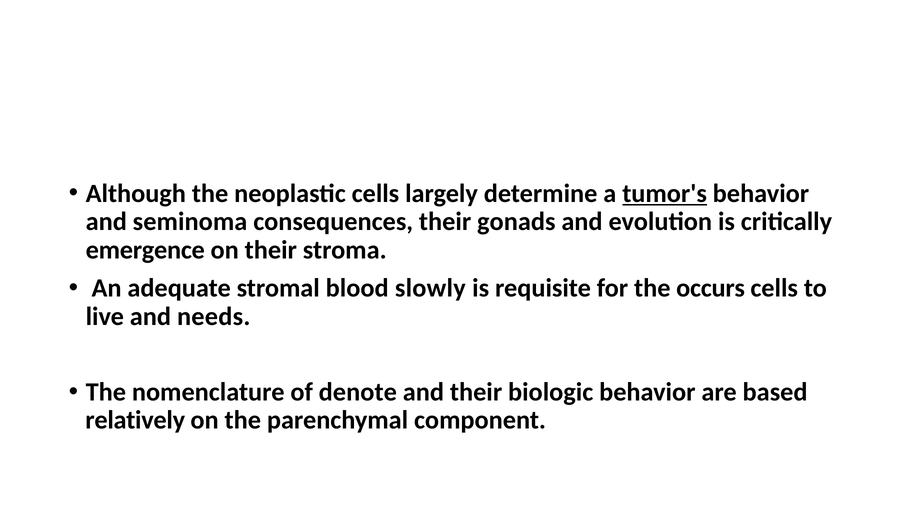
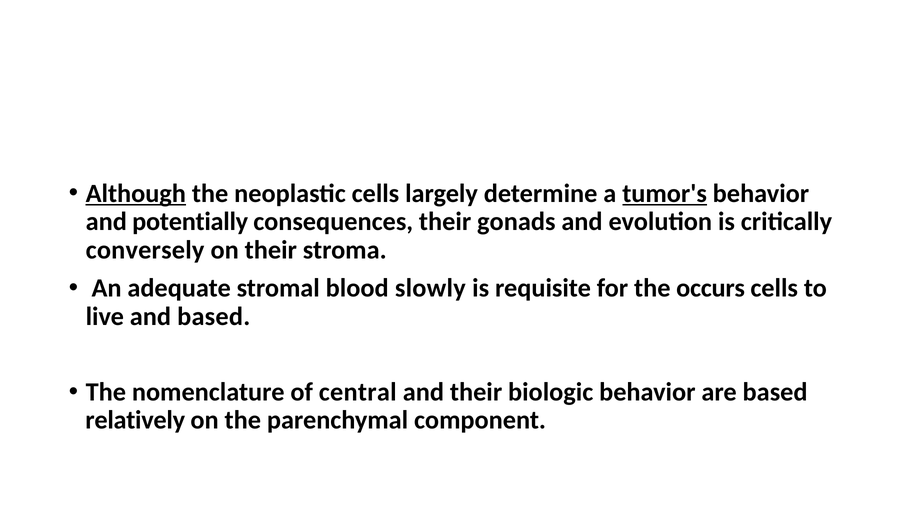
Although underline: none -> present
seminoma: seminoma -> potentially
emergence: emergence -> conversely
and needs: needs -> based
denote: denote -> central
